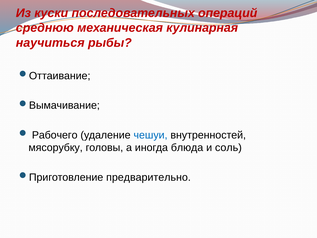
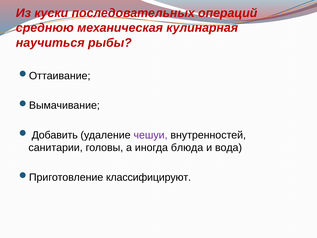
Рабочего: Рабочего -> Добавить
чешуи colour: blue -> purple
мясорубку: мясорубку -> санитарии
соль: соль -> вода
предварительно: предварительно -> классифицируют
